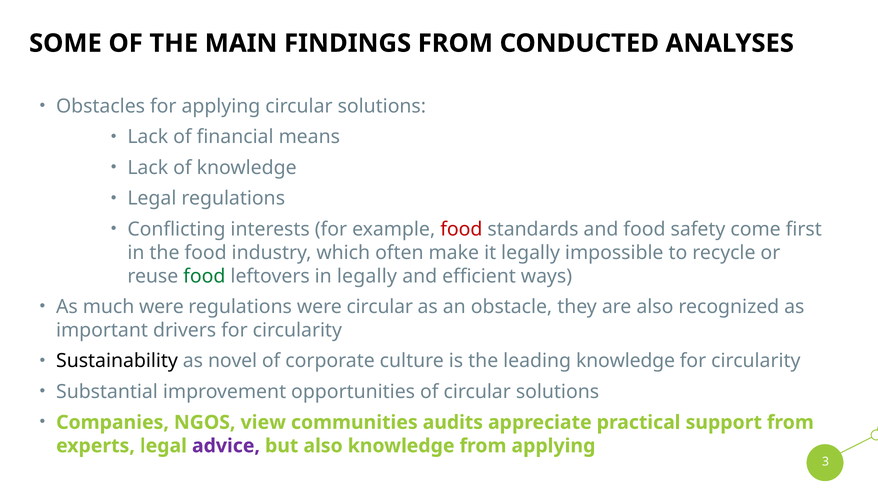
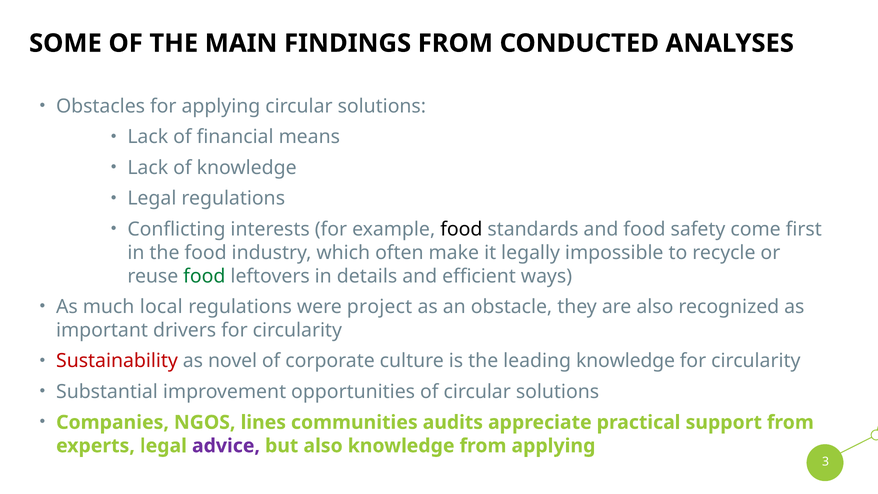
food at (461, 229) colour: red -> black
in legally: legally -> details
much were: were -> local
were circular: circular -> project
Sustainability colour: black -> red
view: view -> lines
